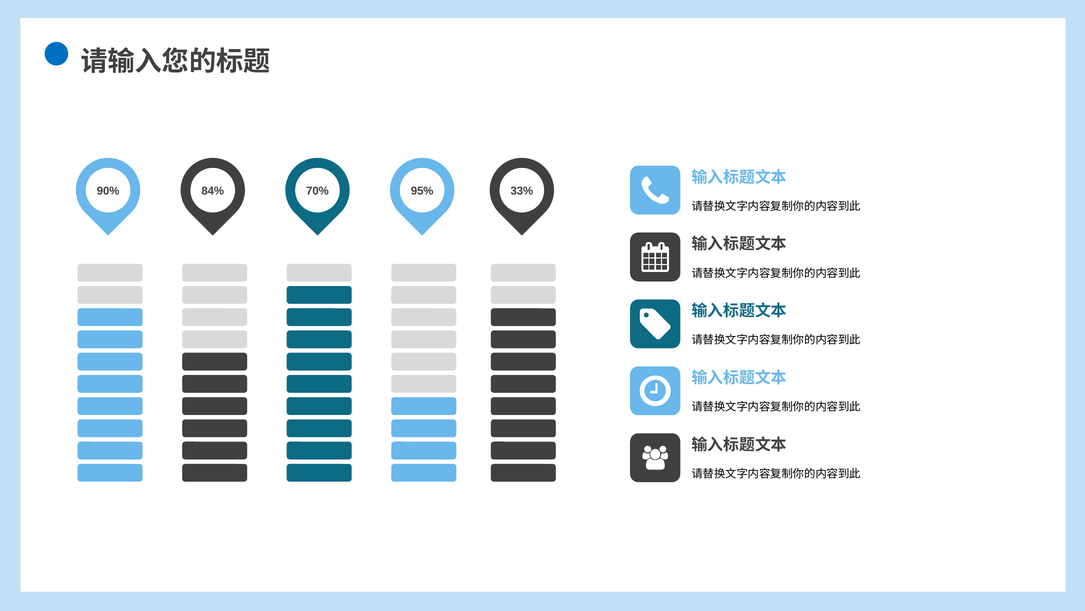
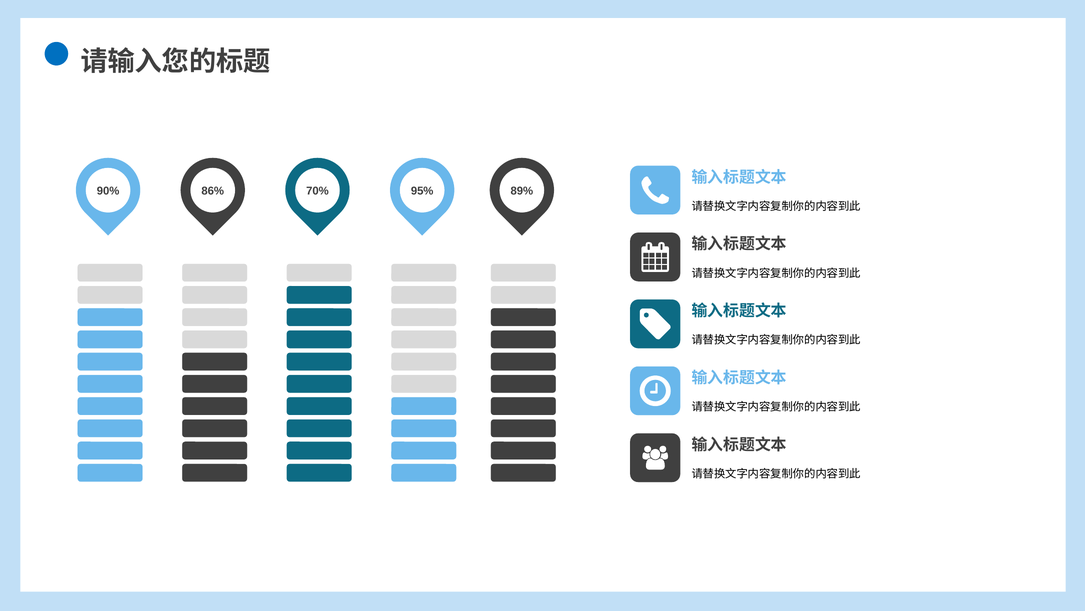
84%: 84% -> 86%
33%: 33% -> 89%
